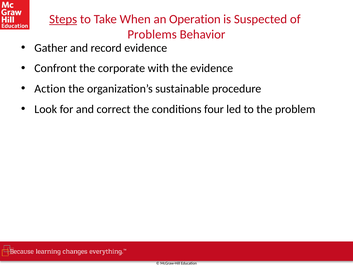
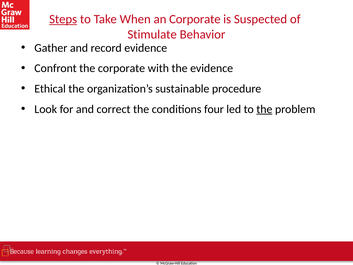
an Operation: Operation -> Corporate
Problems: Problems -> Stimulate
Action: Action -> Ethical
the at (264, 109) underline: none -> present
